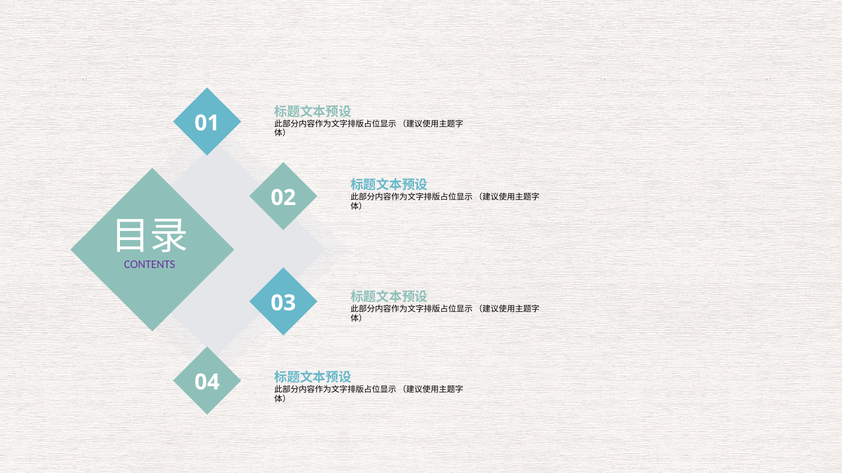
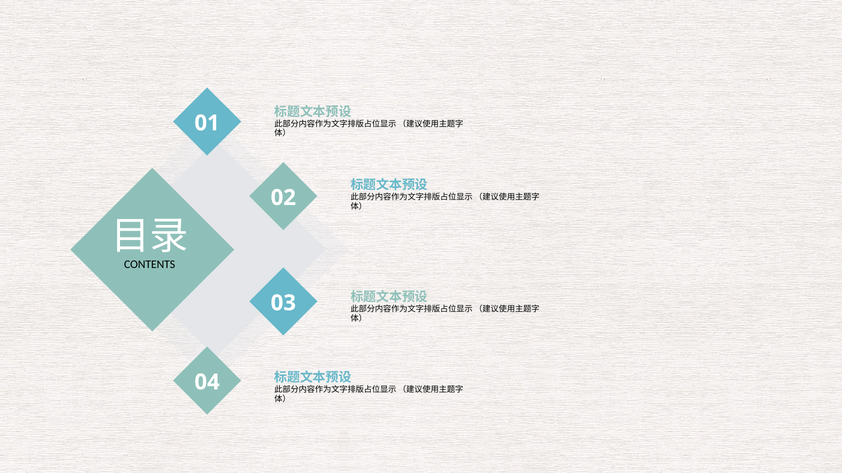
CONTENTS colour: purple -> black
